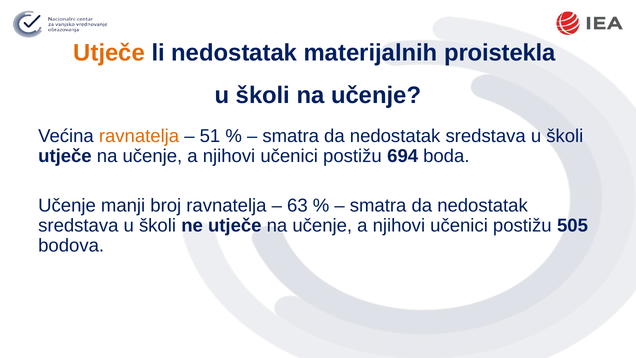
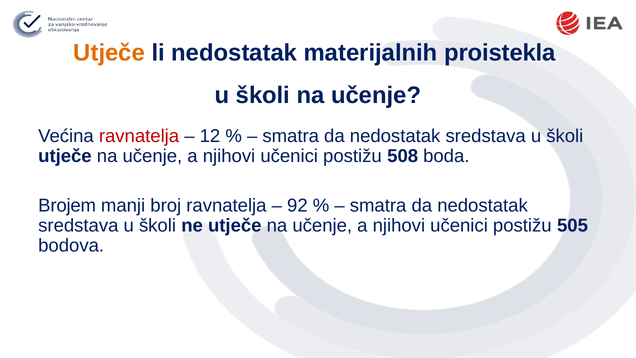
ravnatelja at (139, 136) colour: orange -> red
51: 51 -> 12
694: 694 -> 508
Učenje at (67, 205): Učenje -> Brojem
63: 63 -> 92
